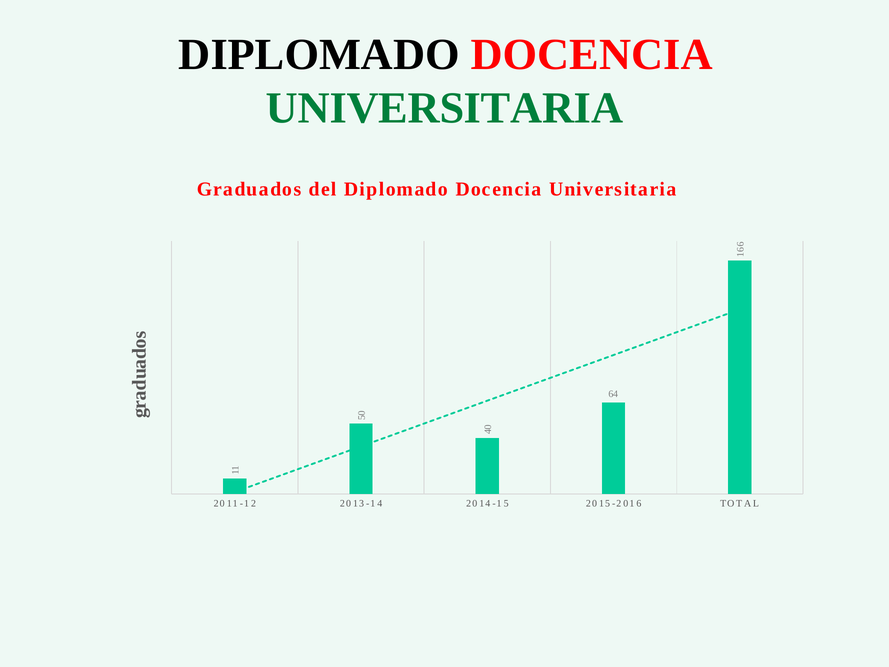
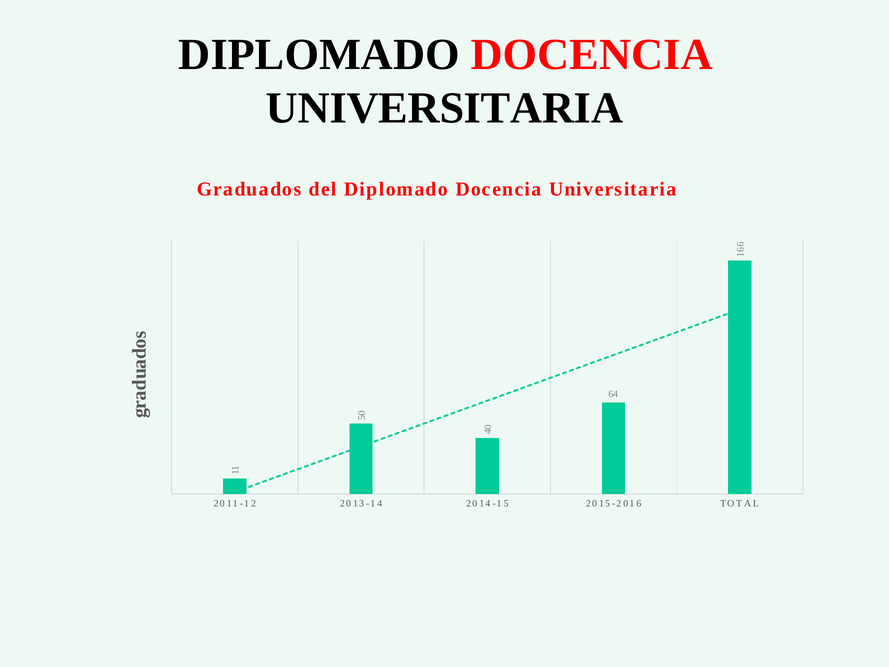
UNIVERSITARIA at (444, 108) colour: green -> black
